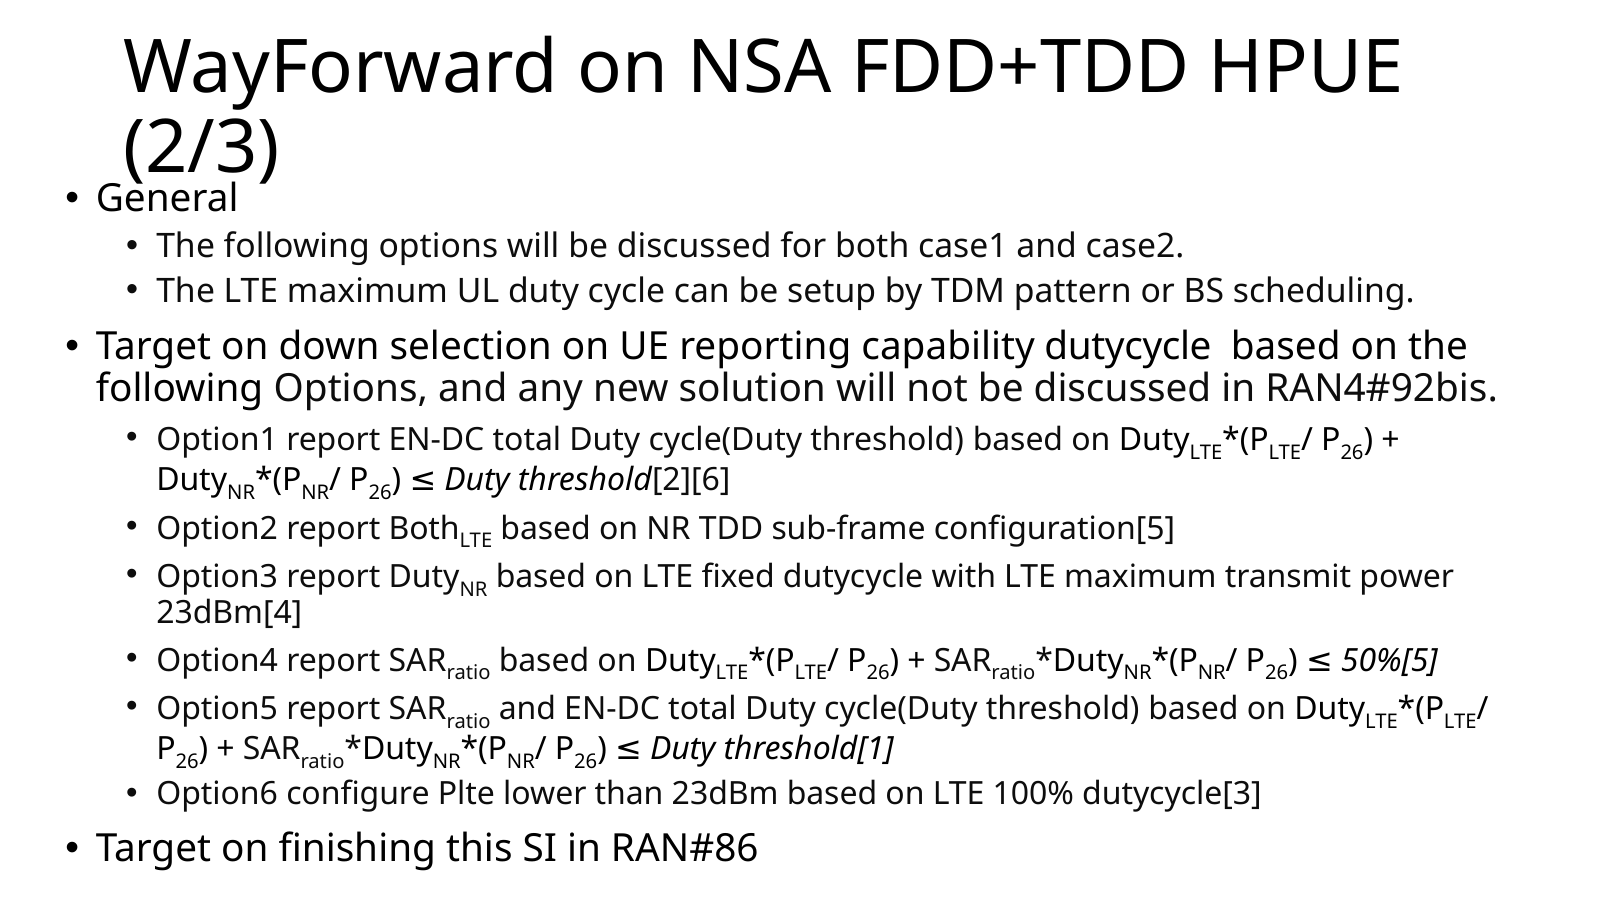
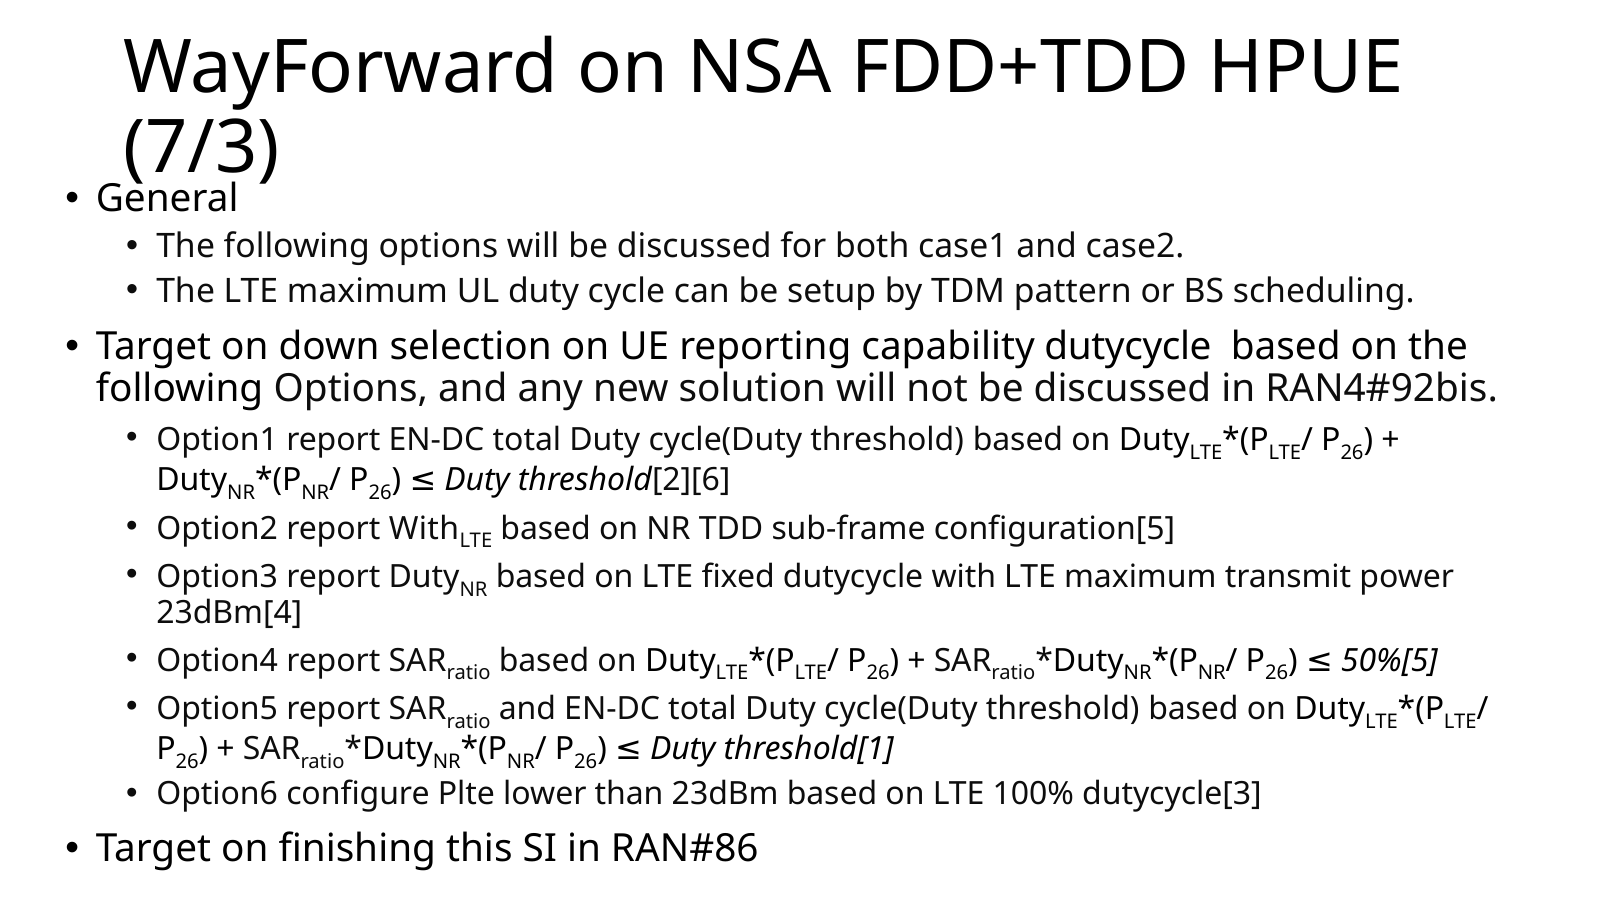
2/3: 2/3 -> 7/3
report Both: Both -> With
